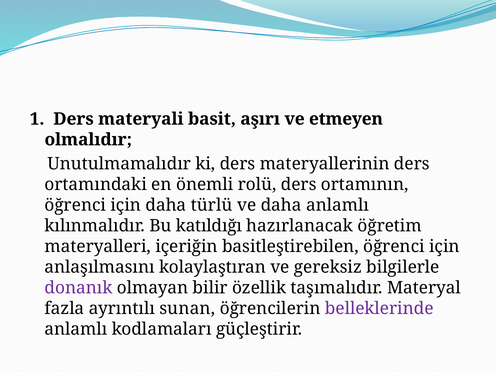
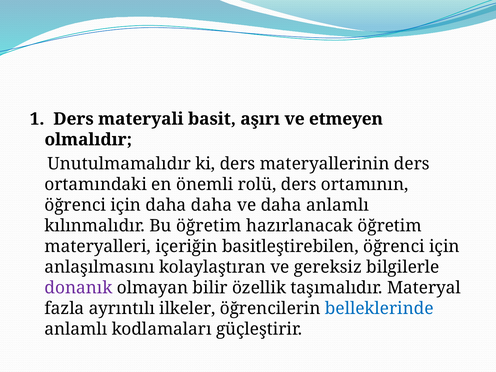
daha türlü: türlü -> daha
Bu katıldığı: katıldığı -> öğretim
sunan: sunan -> ilkeler
belleklerinde colour: purple -> blue
